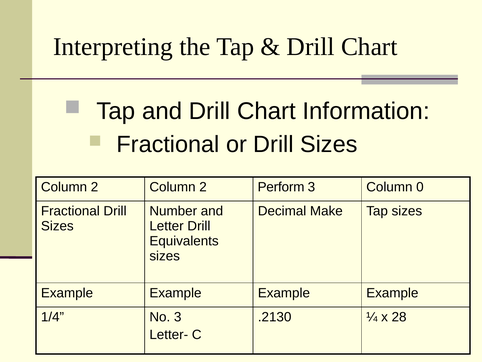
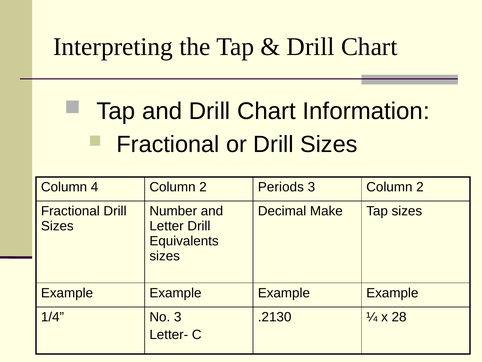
2 at (95, 187): 2 -> 4
Perform: Perform -> Periods
3 Column 0: 0 -> 2
